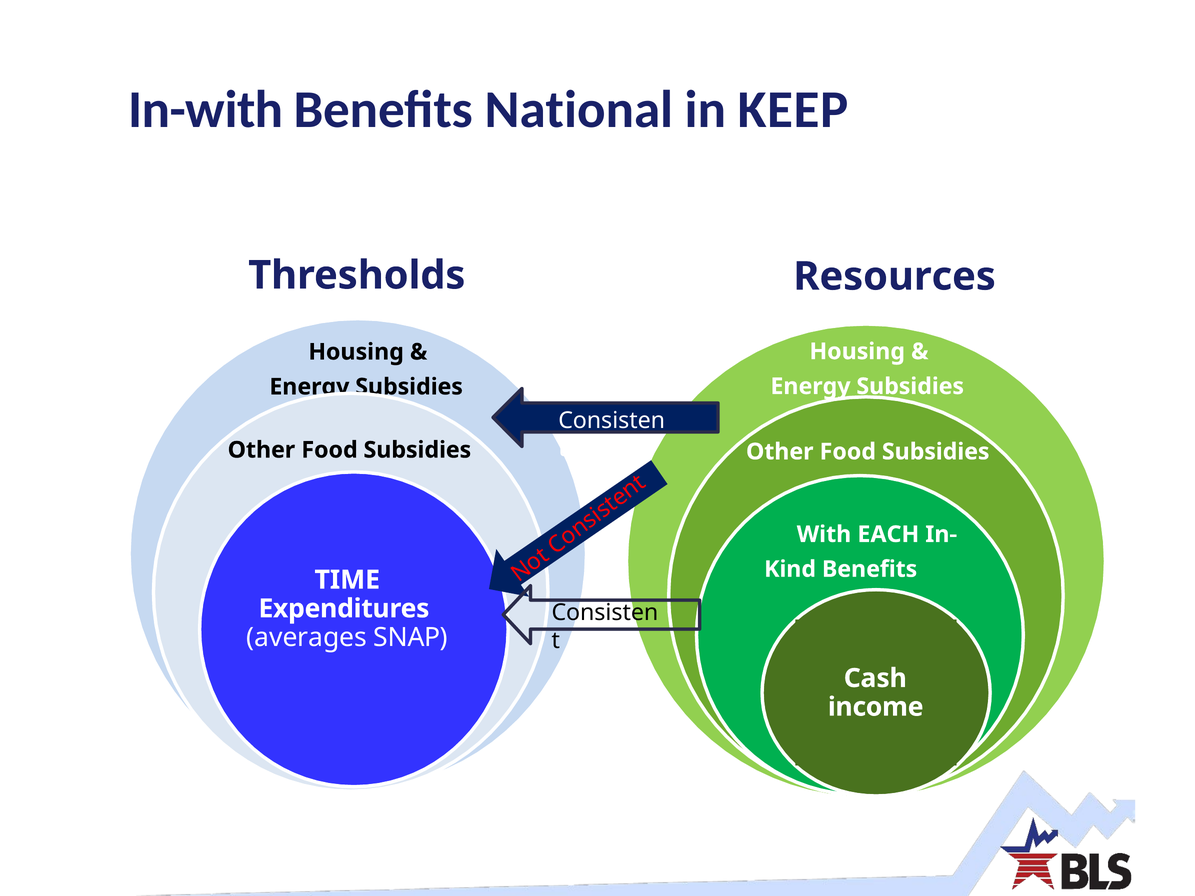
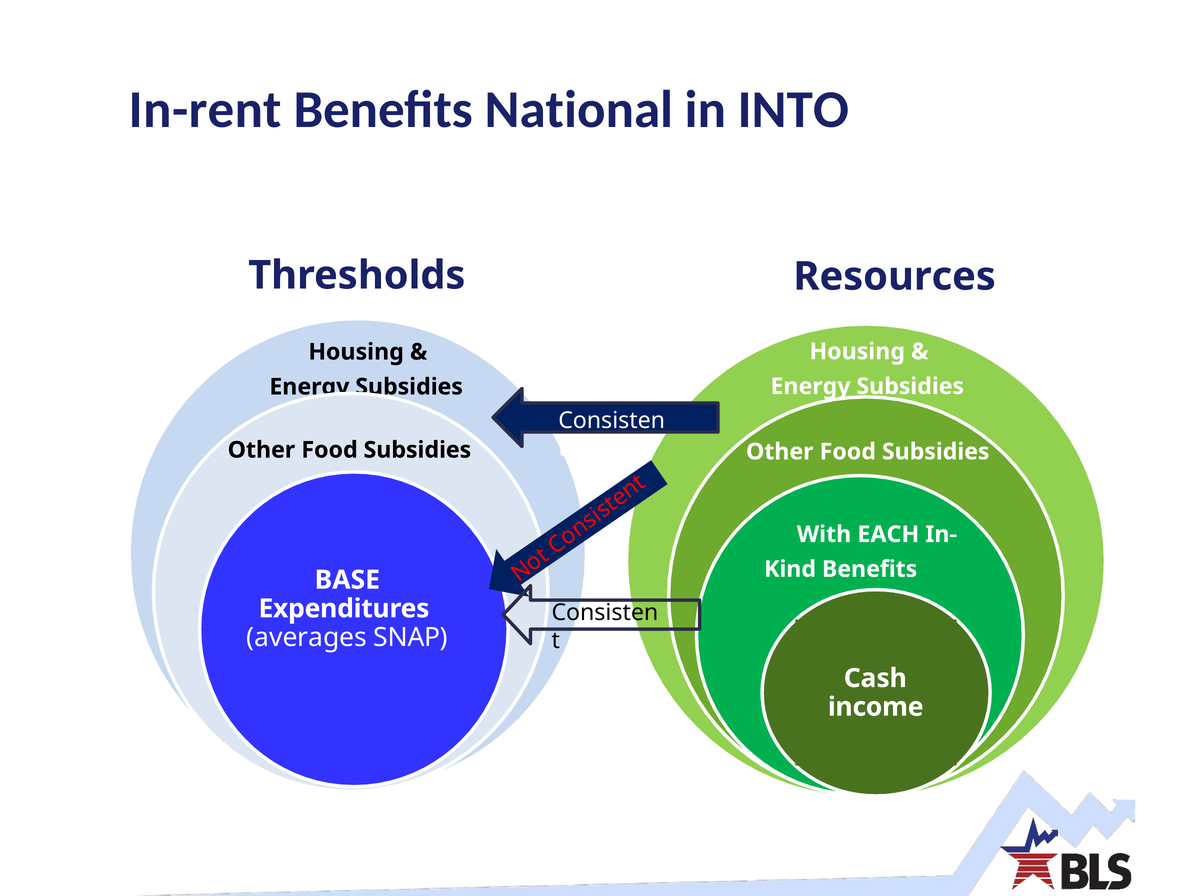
In-with: In-with -> In-rent
KEEP: KEEP -> INTO
TIME: TIME -> BASE
